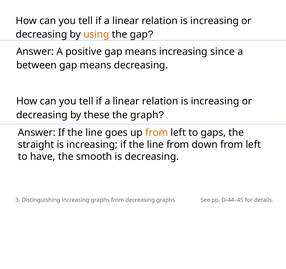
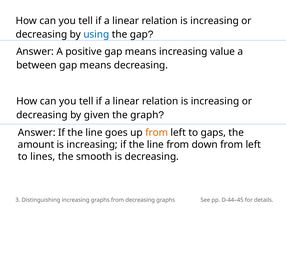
using colour: orange -> blue
since: since -> value
these: these -> given
straight: straight -> amount
have: have -> lines
